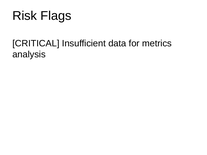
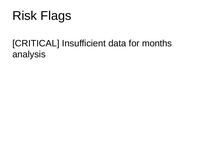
metrics: metrics -> months
